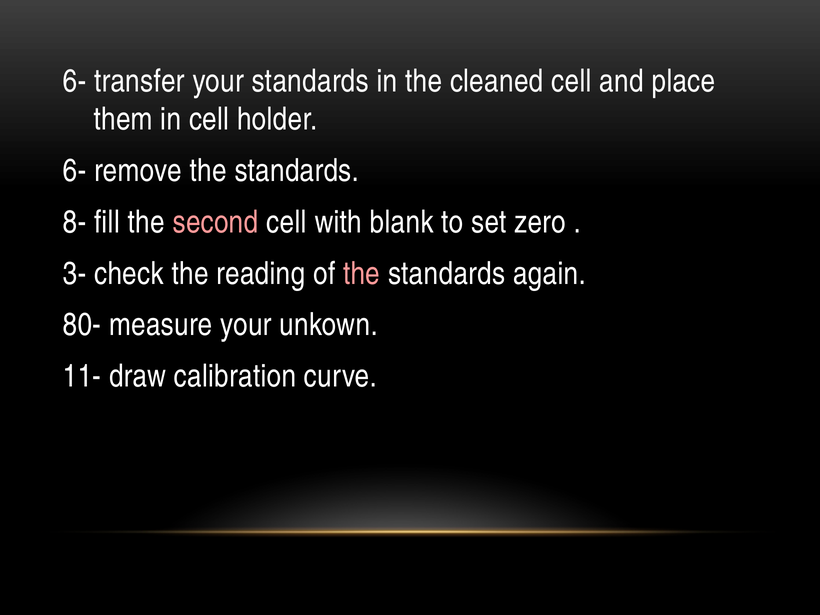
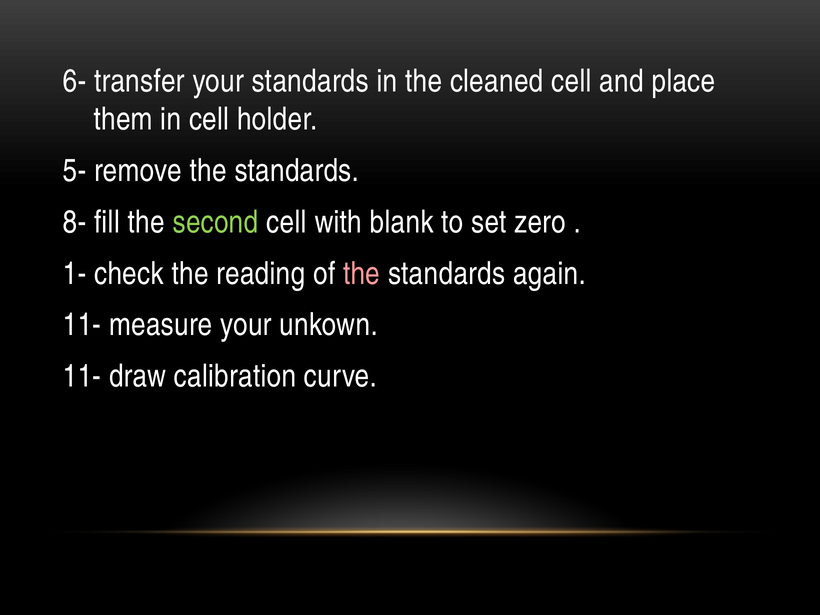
6- at (75, 171): 6- -> 5-
second colour: pink -> light green
3-: 3- -> 1-
80- at (82, 325): 80- -> 11-
